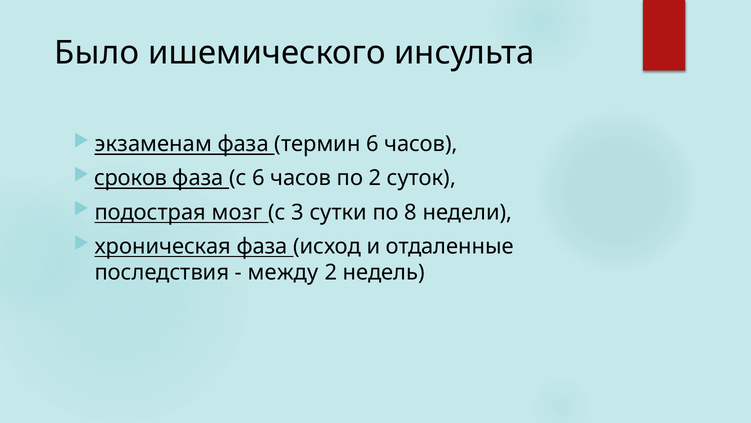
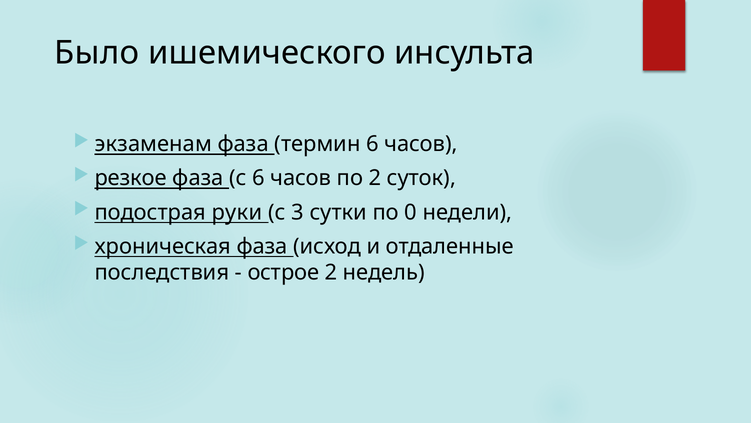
сроков: сроков -> резкое
мозг: мозг -> руки
8: 8 -> 0
между: между -> острое
